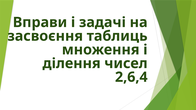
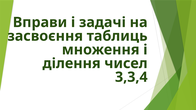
2,6,4: 2,6,4 -> 3,3,4
